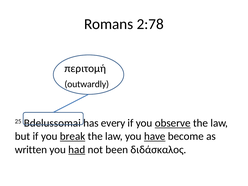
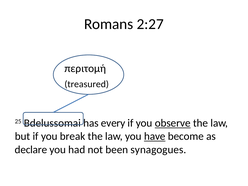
2:78: 2:78 -> 2:27
outwardly: outwardly -> treasured
break underline: present -> none
written: written -> declare
had underline: present -> none
διδάσκαλος: διδάσκαλος -> synagogues
